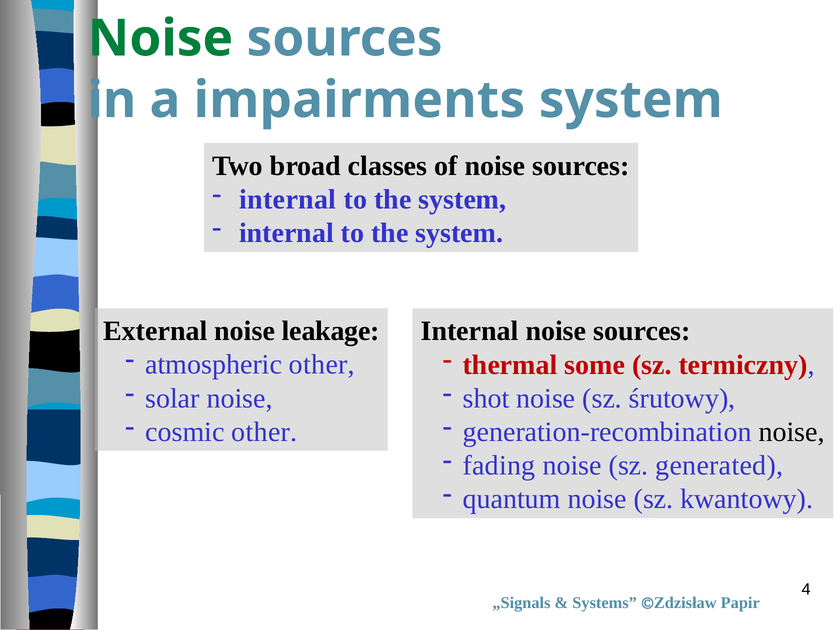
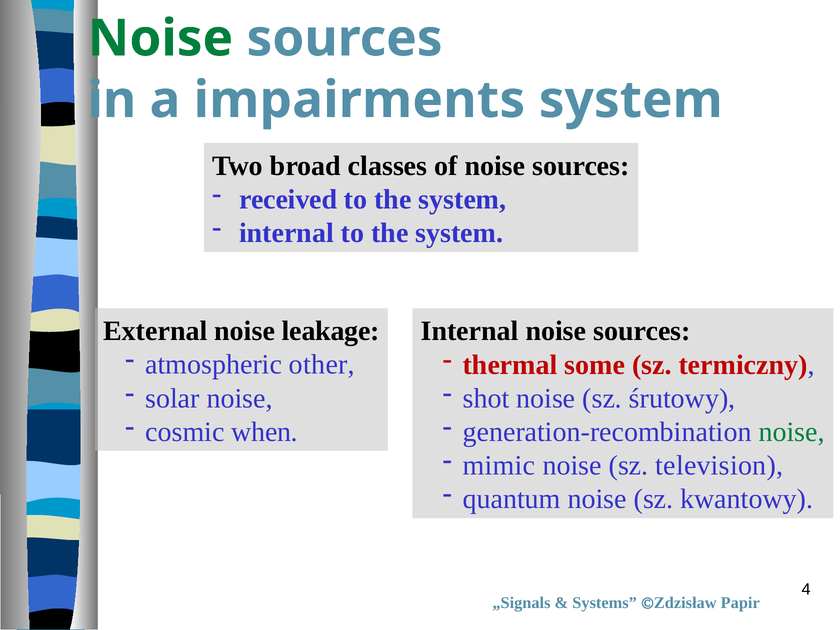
internal at (288, 199): internal -> received
cosmic other: other -> when
noise at (792, 432) colour: black -> green
fading: fading -> mimic
generated: generated -> television
